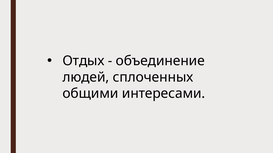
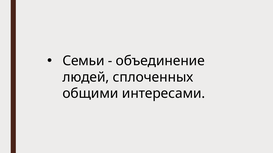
Отдых: Отдых -> Семьи
